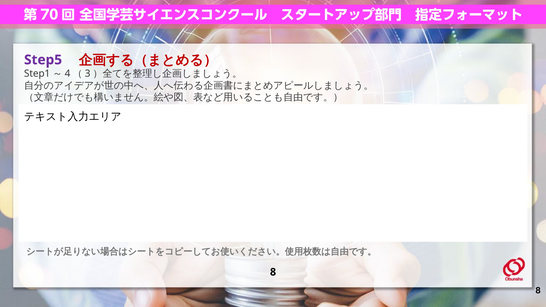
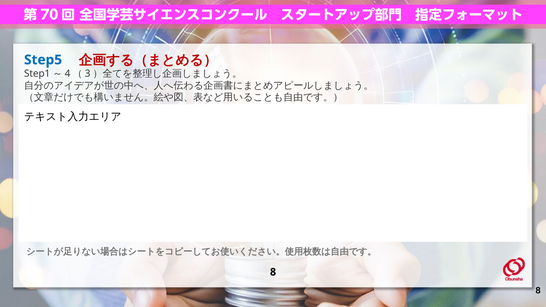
Step5 colour: purple -> blue
